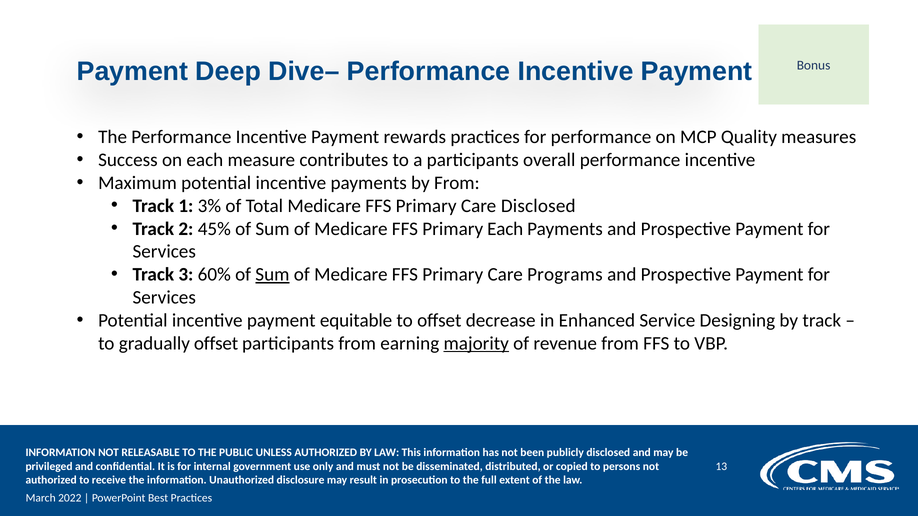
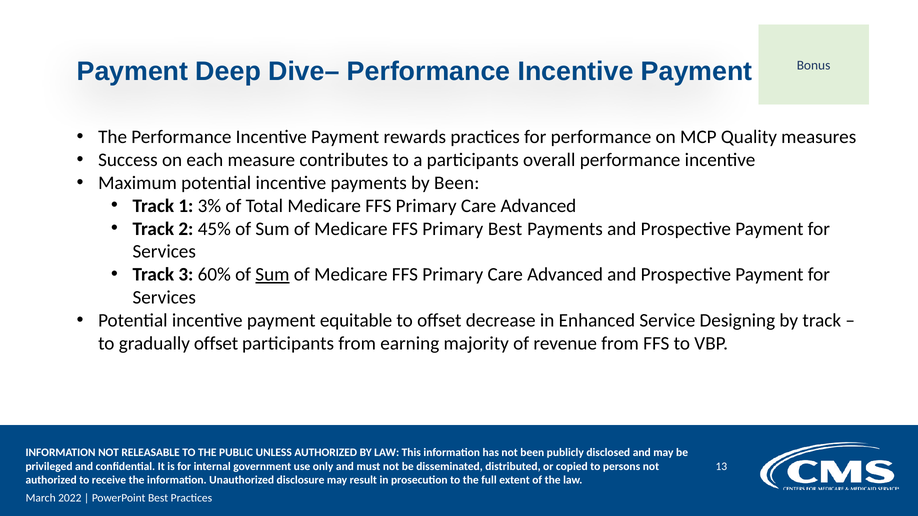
by From: From -> Been
Disclosed at (538, 206): Disclosed -> Advanced
Primary Each: Each -> Best
Programs at (565, 275): Programs -> Advanced
majority underline: present -> none
